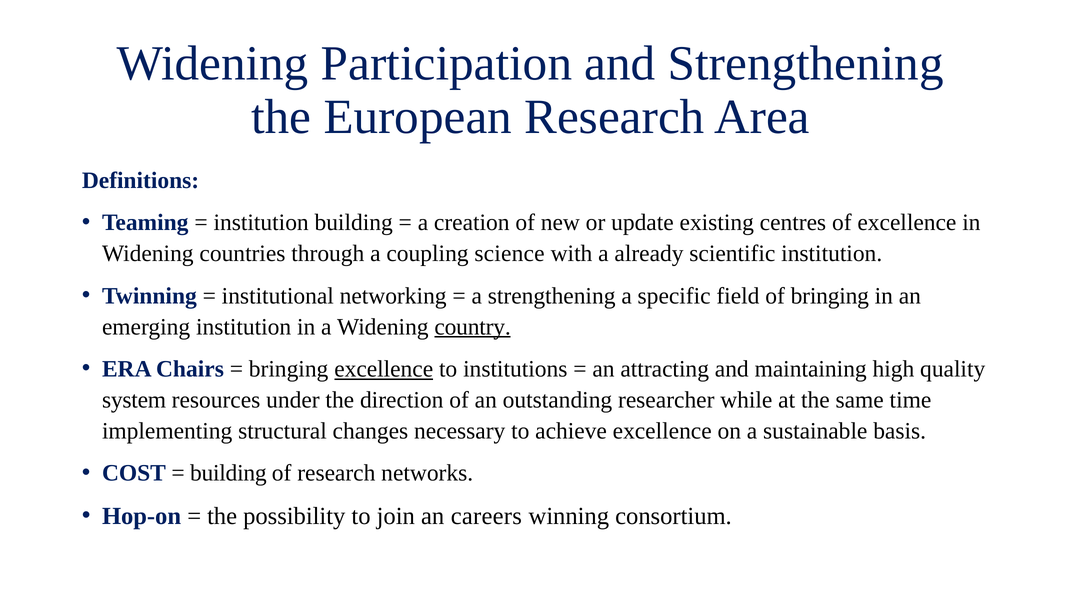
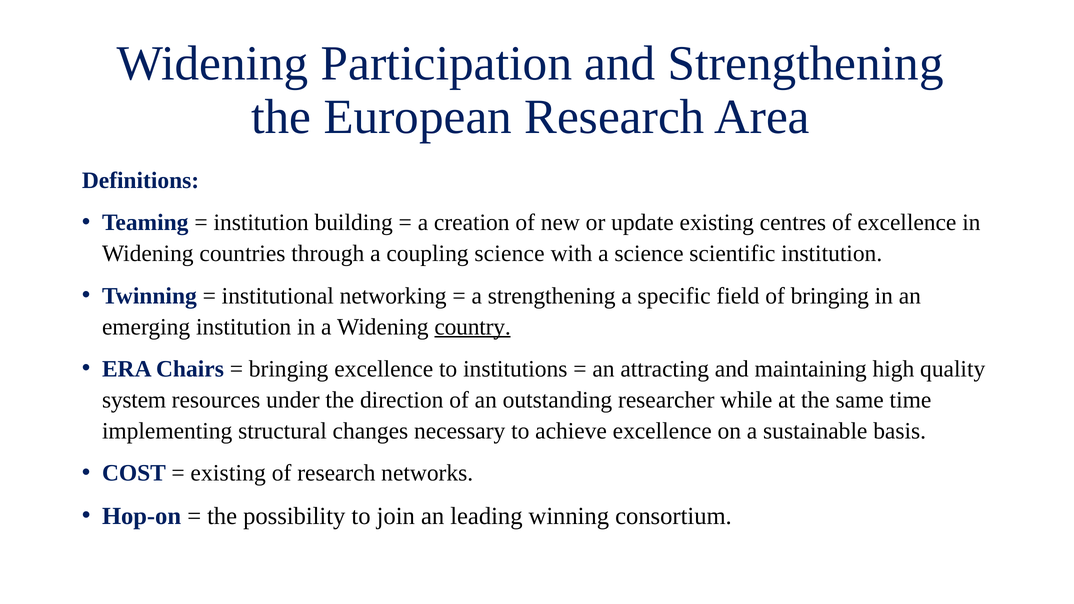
a already: already -> science
excellence at (384, 369) underline: present -> none
building at (228, 473): building -> existing
careers: careers -> leading
